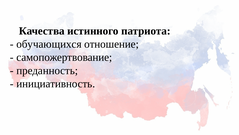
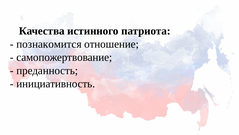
обучающихся: обучающихся -> познакомится
